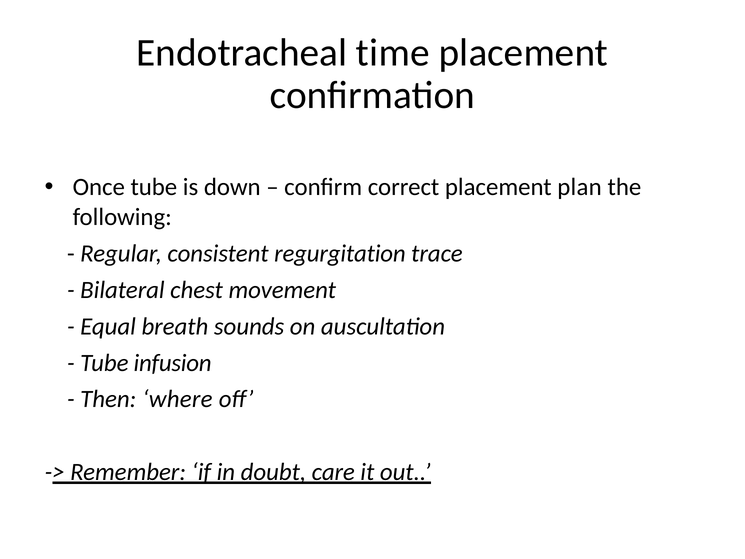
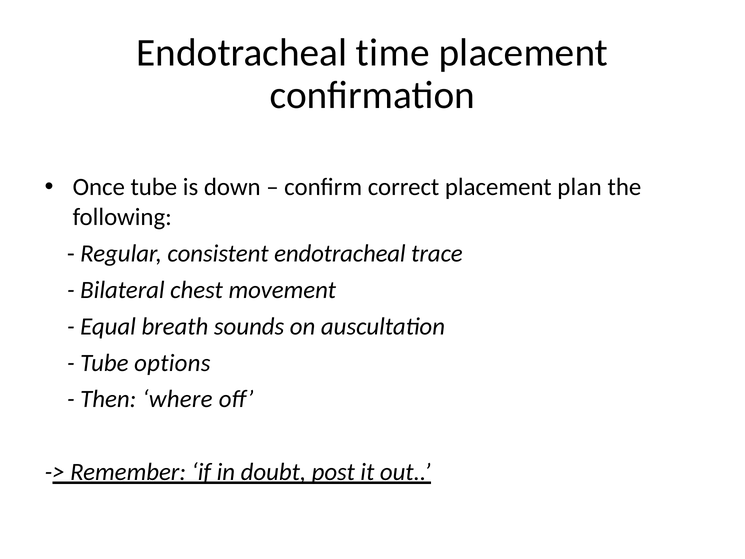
consistent regurgitation: regurgitation -> endotracheal
infusion: infusion -> options
care: care -> post
